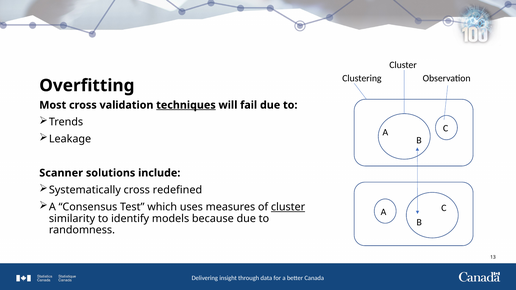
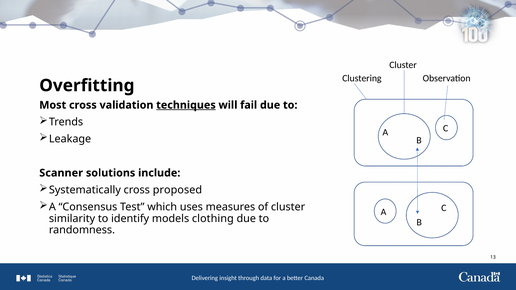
redefined: redefined -> proposed
cluster at (288, 207) underline: present -> none
because: because -> clothing
